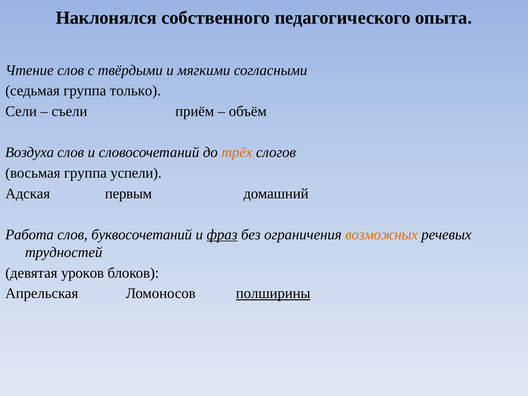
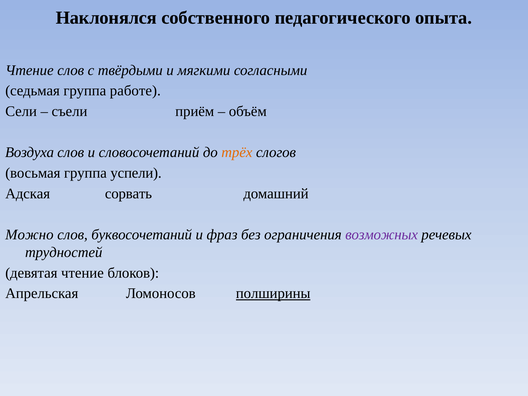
только: только -> работе
первым: первым -> сорвать
Работа: Работа -> Можно
фраз underline: present -> none
возможных colour: orange -> purple
девятая уроков: уроков -> чтение
